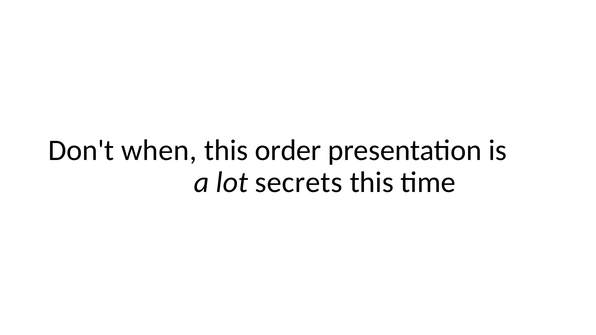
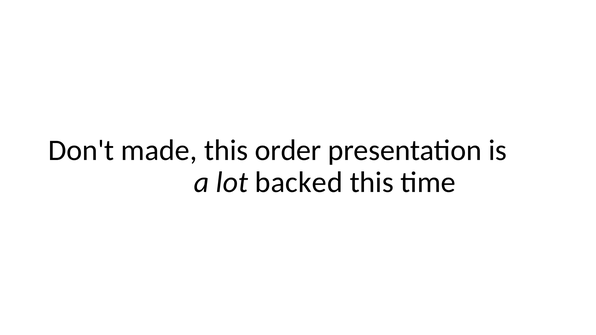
when: when -> made
secrets: secrets -> backed
